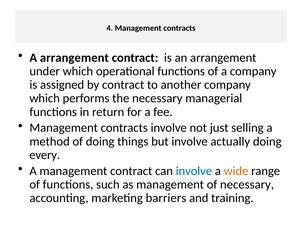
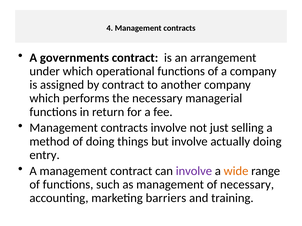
A arrangement: arrangement -> governments
every: every -> entry
involve at (194, 171) colour: blue -> purple
